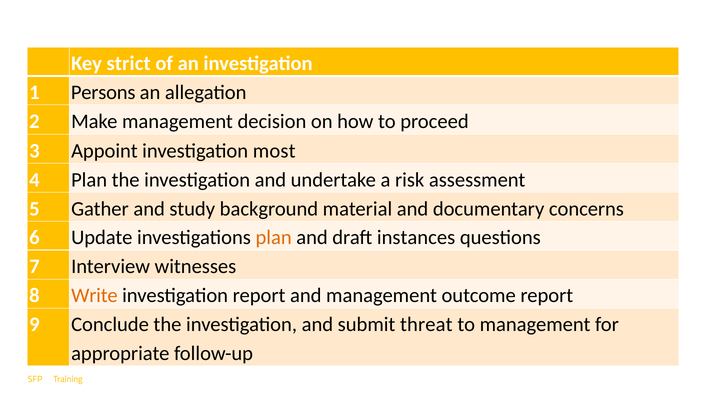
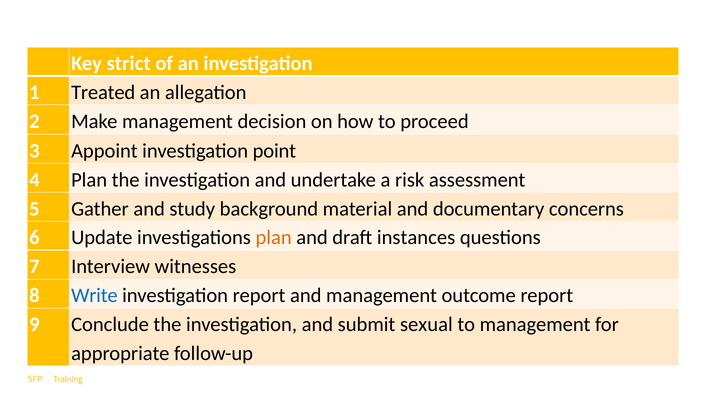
Persons: Persons -> Treated
most: most -> point
Write colour: orange -> blue
threat: threat -> sexual
